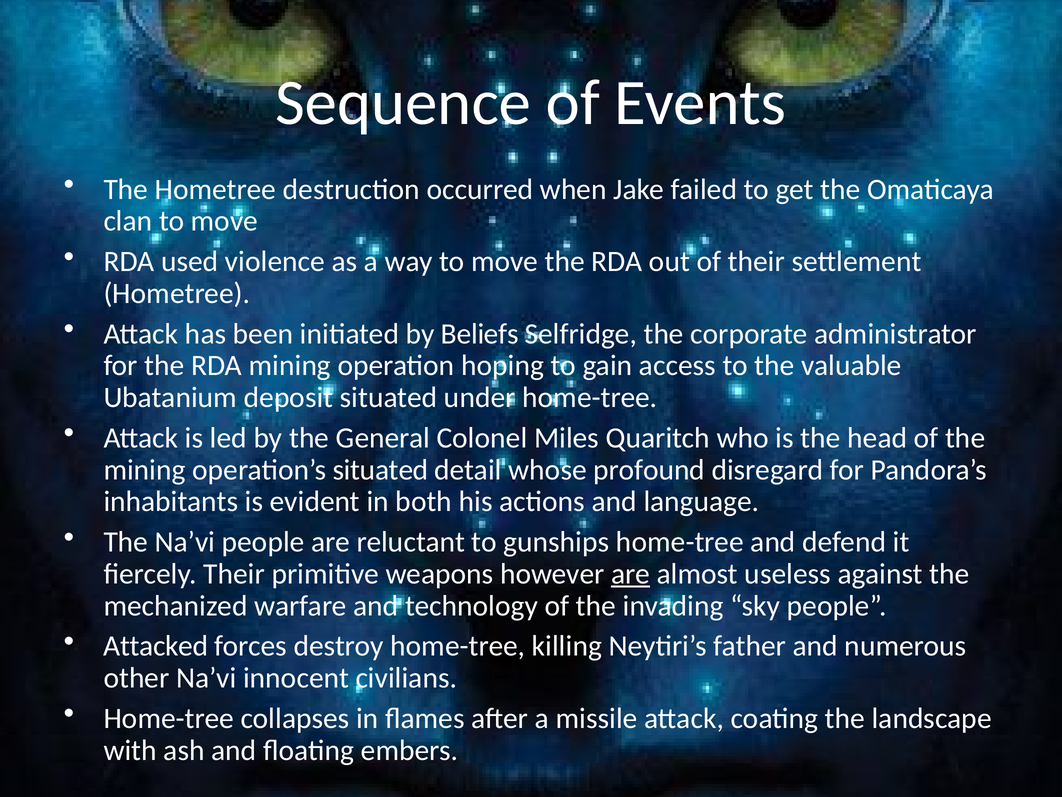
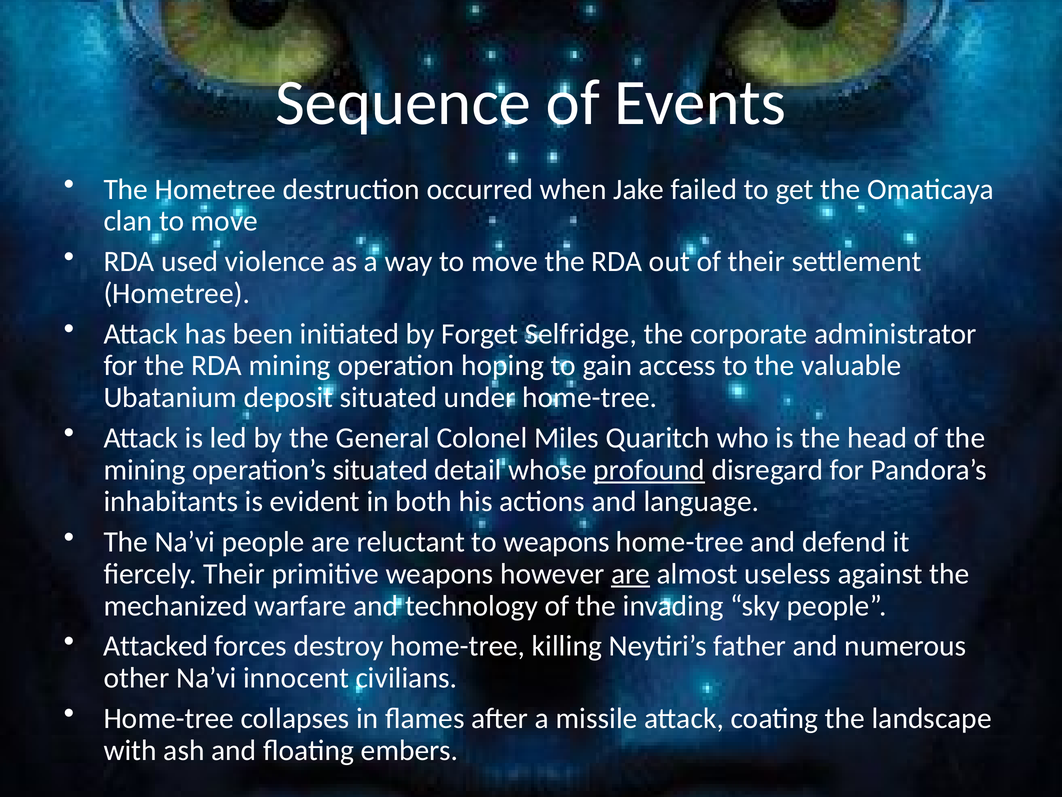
Beliefs: Beliefs -> Forget
profound underline: none -> present
to gunships: gunships -> weapons
